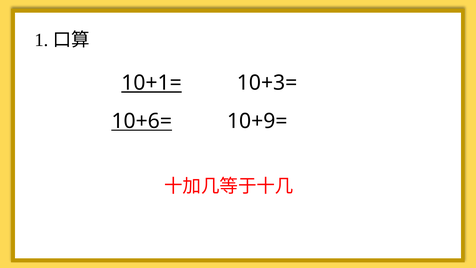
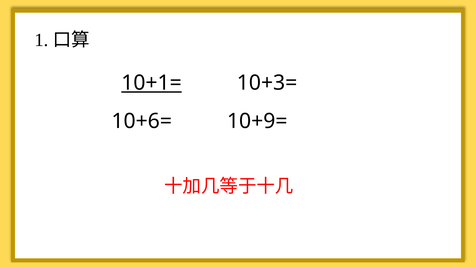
10+6= underline: present -> none
